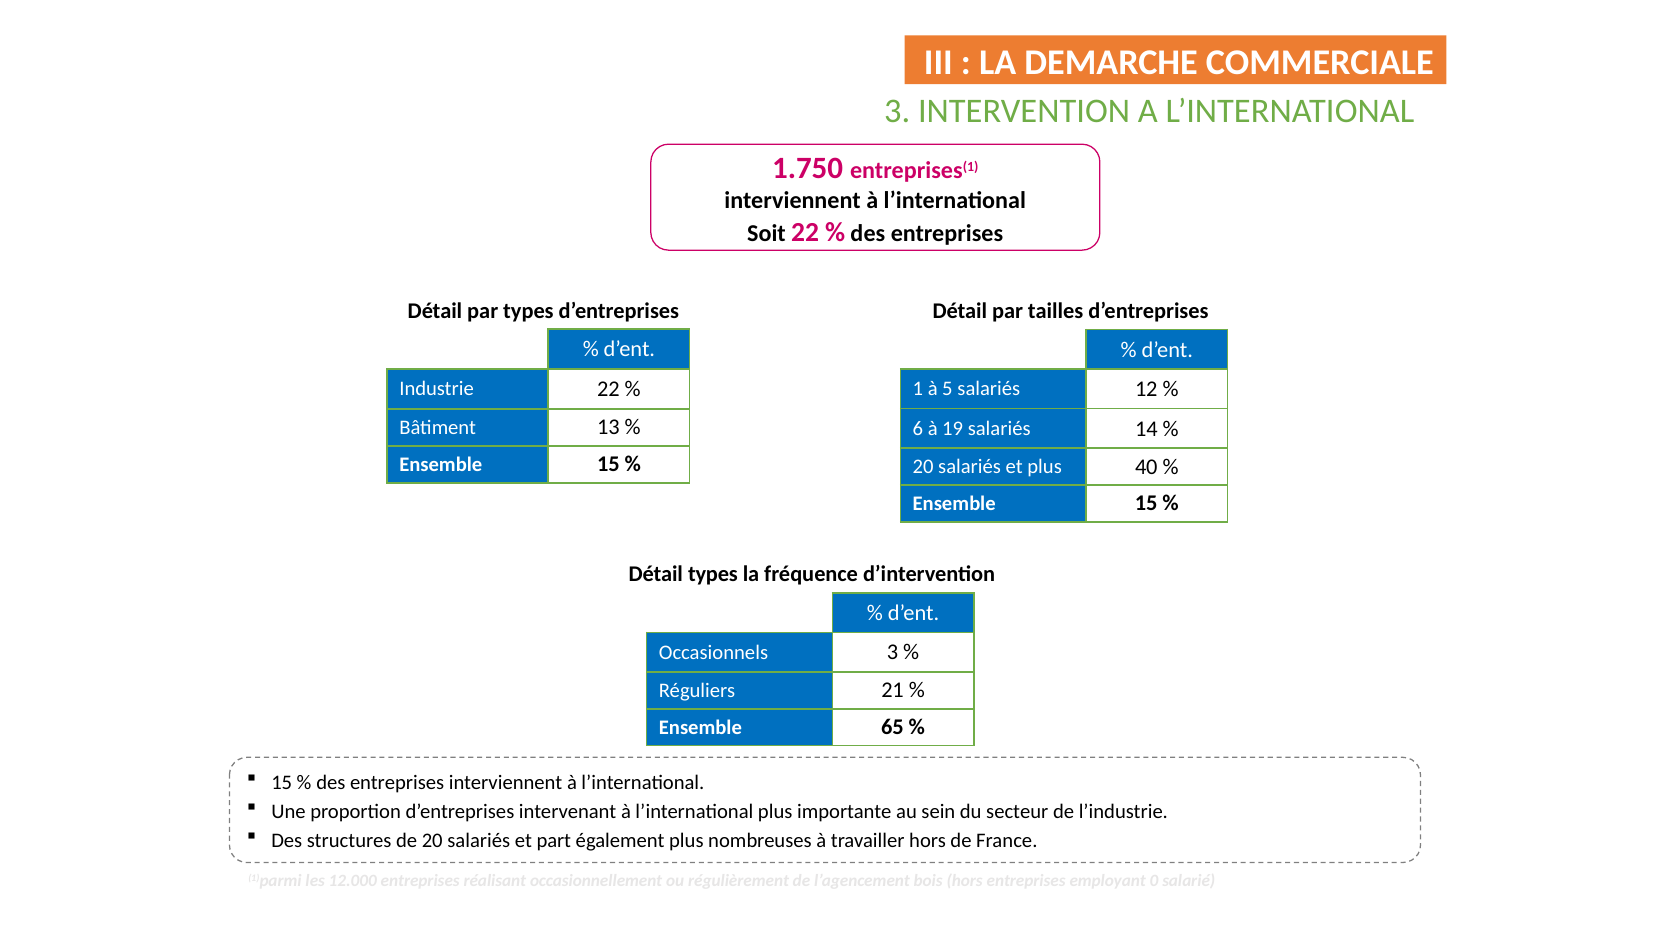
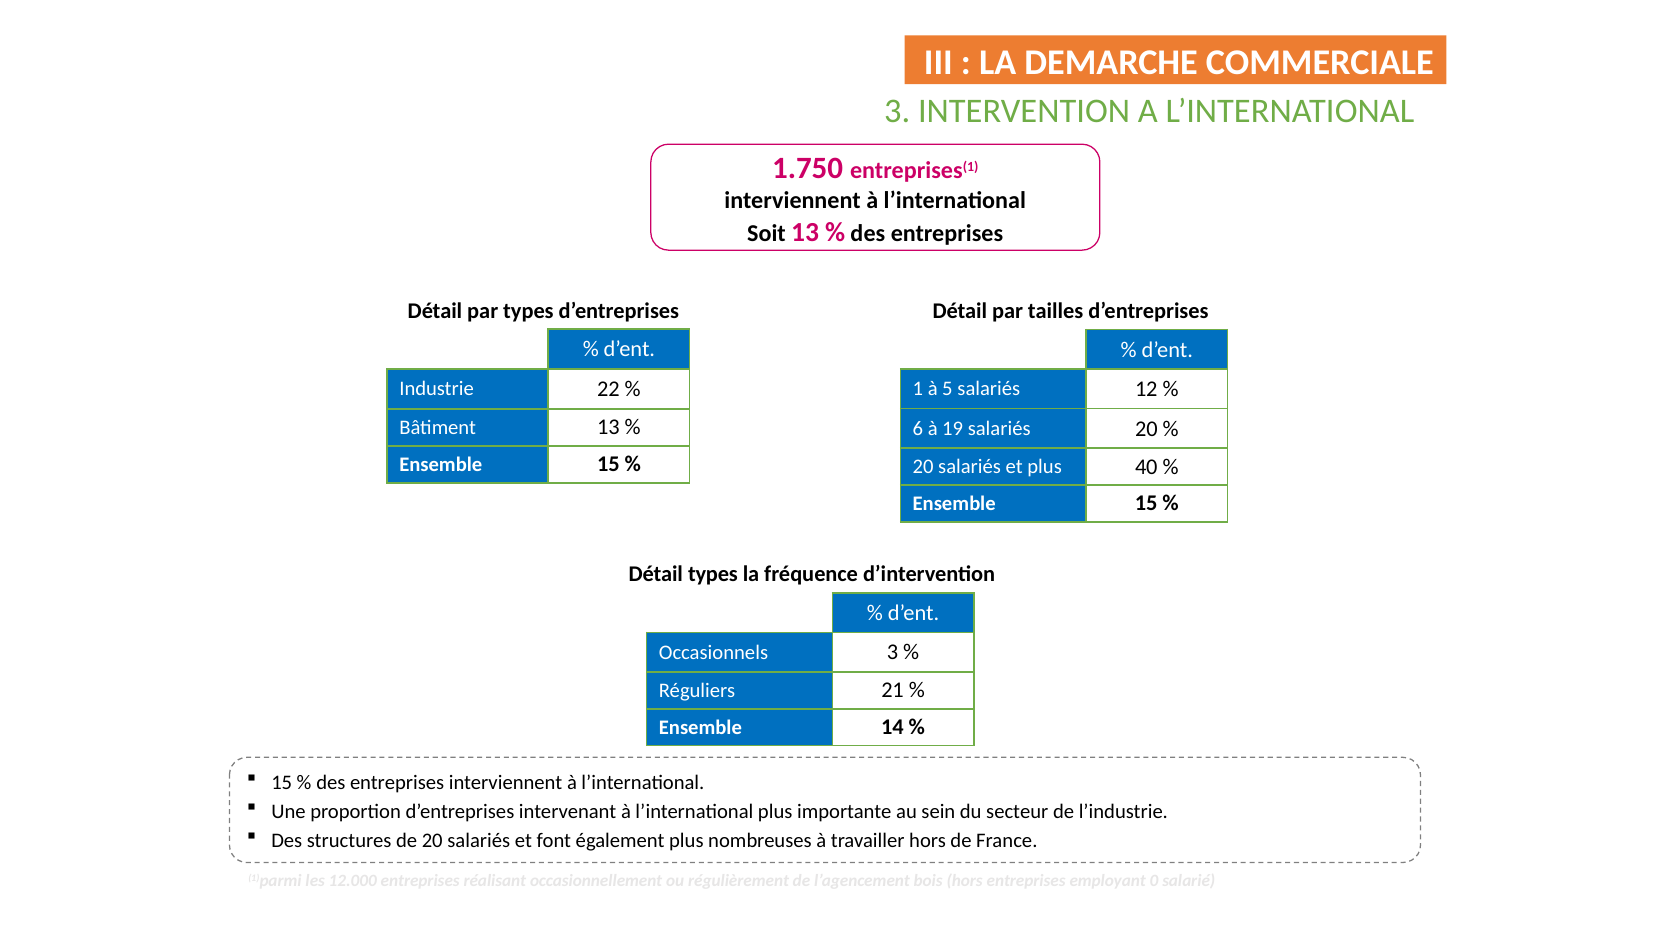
Soit 22: 22 -> 13
salariés 14: 14 -> 20
65: 65 -> 14
part: part -> font
